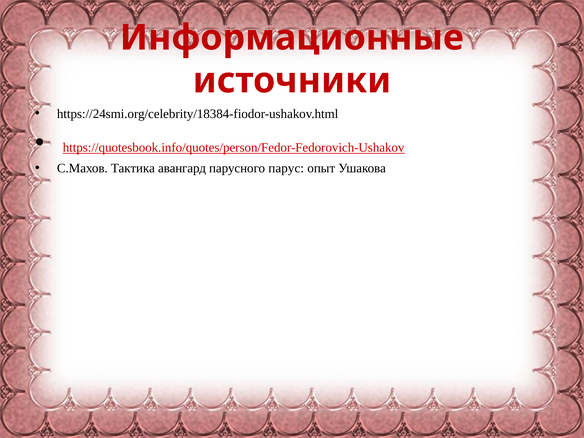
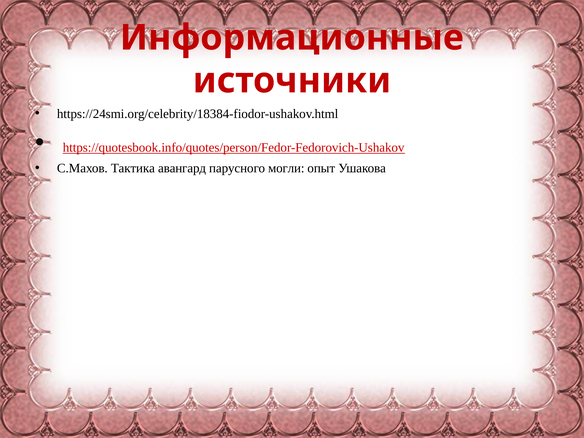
парус: парус -> могли
